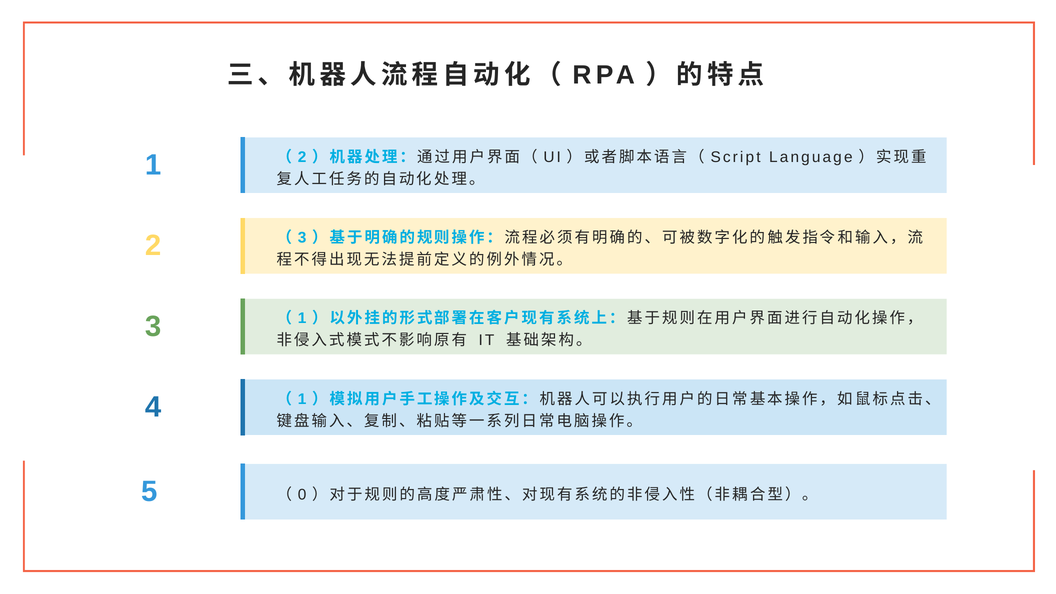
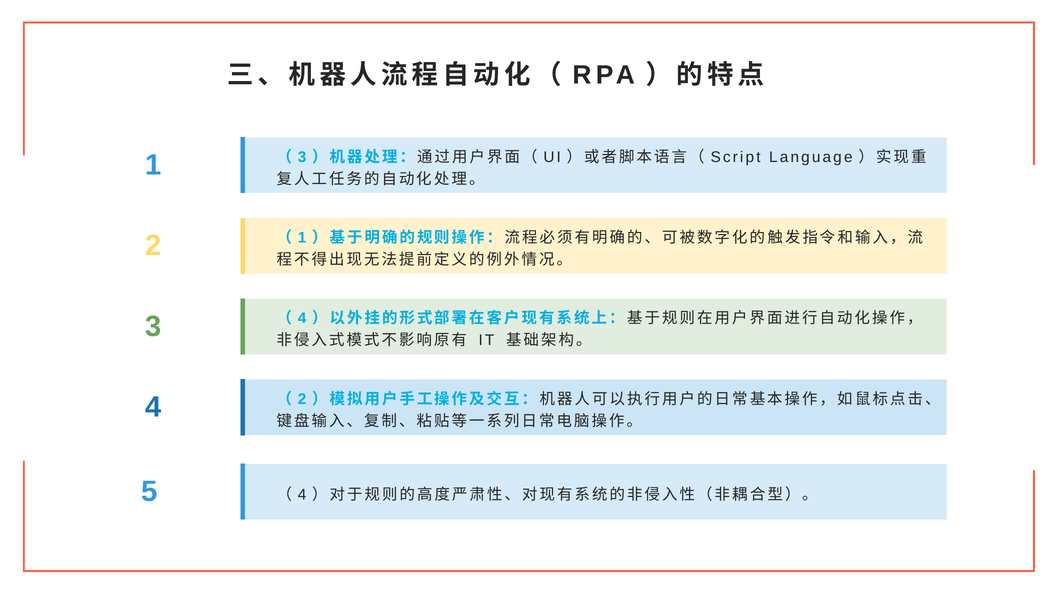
2 at (302, 157): 2 -> 3
3 at (302, 238): 3 -> 1
1 at (302, 318): 1 -> 4
1 at (302, 399): 1 -> 2
0 at (302, 495): 0 -> 4
